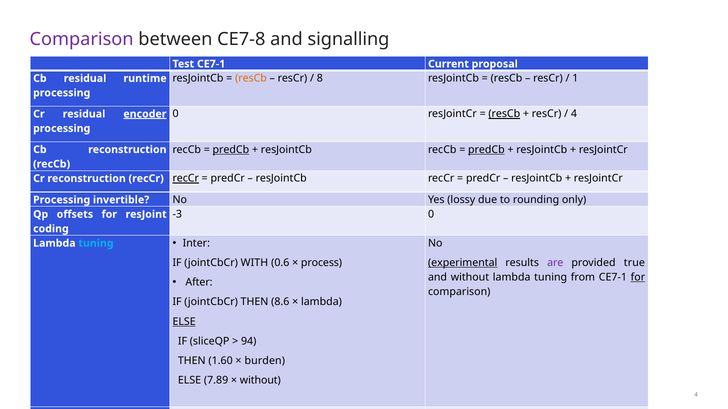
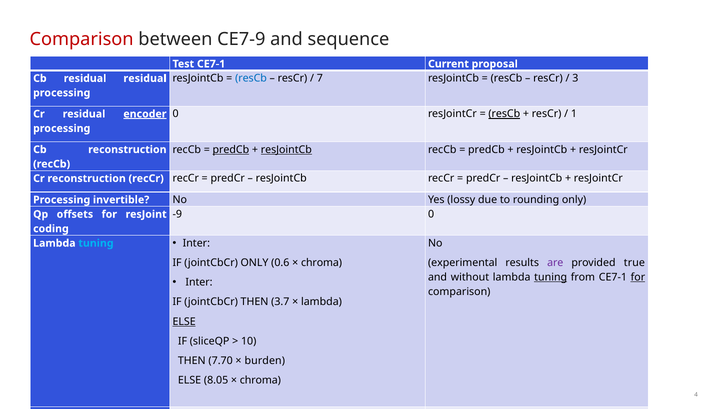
Comparison at (82, 39) colour: purple -> red
CE7-8: CE7-8 -> CE7-9
and signalling: signalling -> sequence
resCb at (251, 78) colour: orange -> blue
8: 8 -> 7
1: 1 -> 3
residual runtime: runtime -> residual
4 at (574, 114): 4 -> 1
resJointCb at (286, 150) underline: none -> present
predCb at (486, 150) underline: present -> none
recCr at (186, 179) underline: present -> none
-3: -3 -> -9
jointCbCr WITH: WITH -> ONLY
process at (322, 263): process -> chroma
experimental underline: present -> none
tuning at (551, 278) underline: none -> present
After at (199, 283): After -> Inter
8.6: 8.6 -> 3.7
94: 94 -> 10
1.60: 1.60 -> 7.70
7.89: 7.89 -> 8.05
without at (260, 381): without -> chroma
